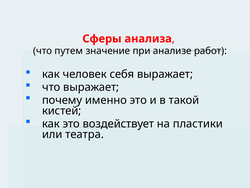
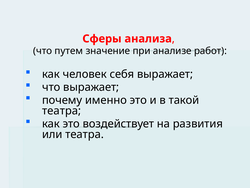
кистей at (62, 111): кистей -> театра
пластики: пластики -> развития
